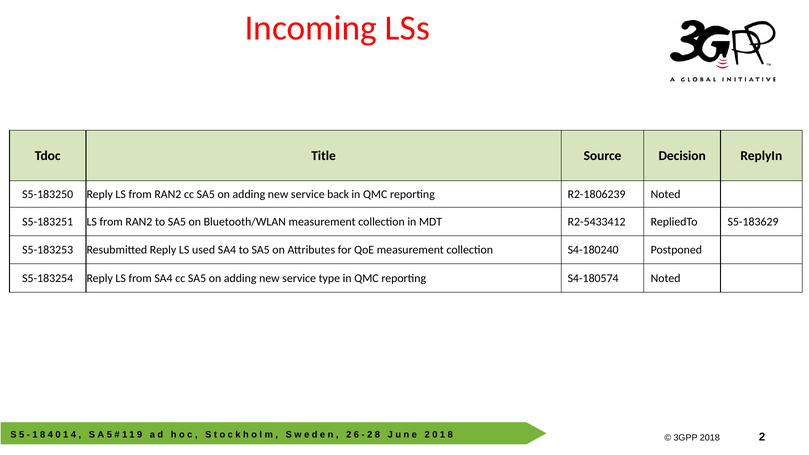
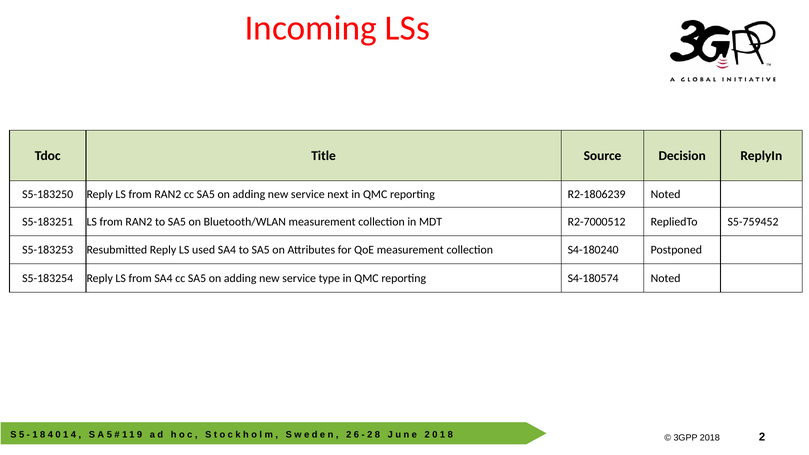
back: back -> next
R2-5433412: R2-5433412 -> R2-7000512
S5-183629: S5-183629 -> S5-759452
